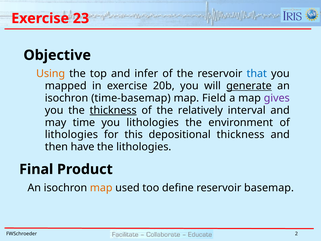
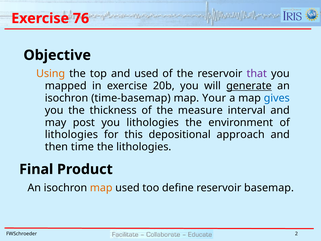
23: 23 -> 76
and infer: infer -> used
that colour: blue -> purple
Field: Field -> Your
gives colour: purple -> blue
thickness at (113, 110) underline: present -> none
relatively: relatively -> measure
time: time -> post
depositional thickness: thickness -> approach
have: have -> time
